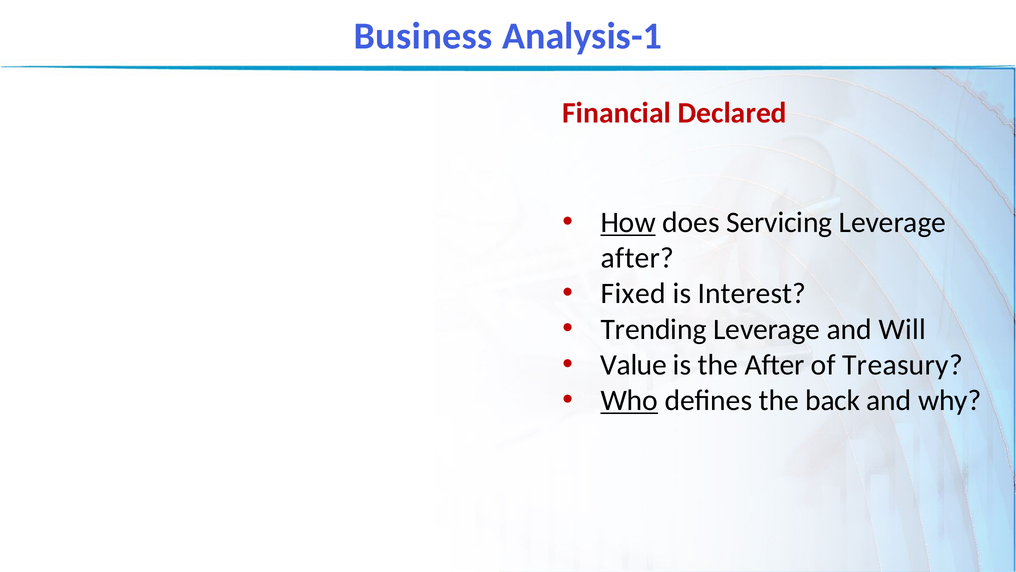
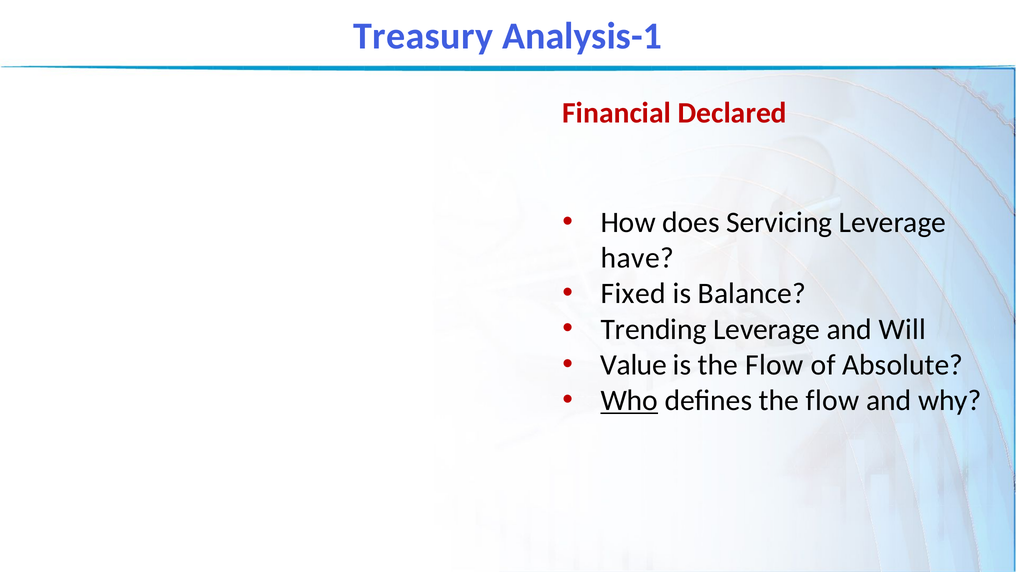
Business: Business -> Treasury
How underline: present -> none
after at (637, 258): after -> have
Interest: Interest -> Balance
is the After: After -> Flow
Treasury: Treasury -> Absolute
defines the back: back -> flow
